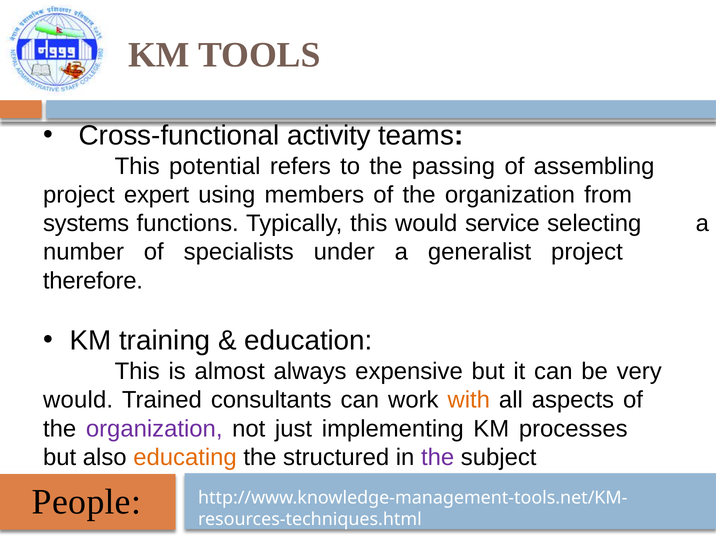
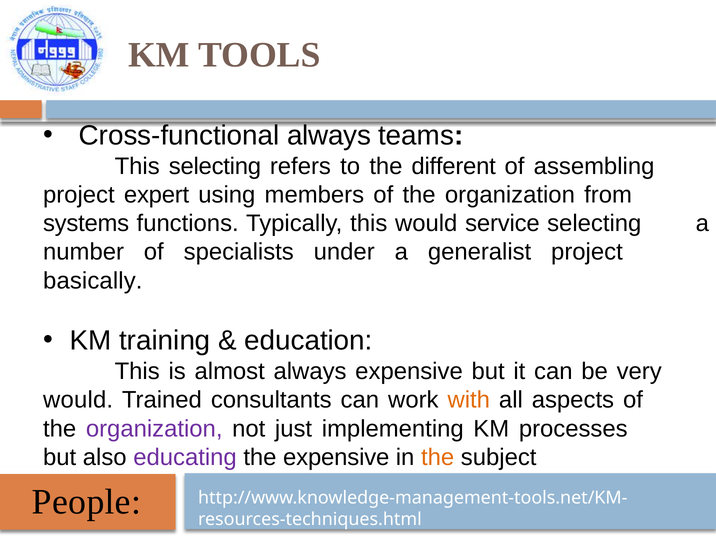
Cross-functional activity: activity -> always
This potential: potential -> selecting
passing: passing -> different
therefore: therefore -> basically
educating colour: orange -> purple
the structured: structured -> expensive
the at (438, 457) colour: purple -> orange
